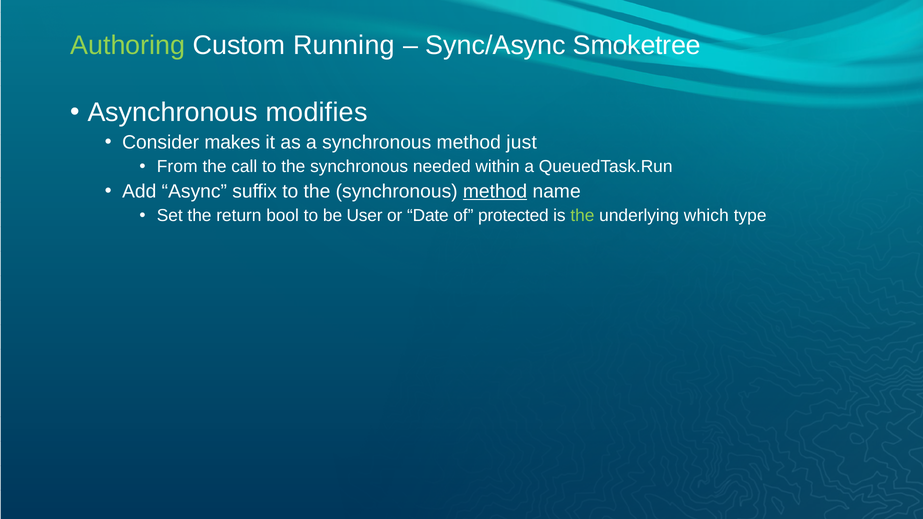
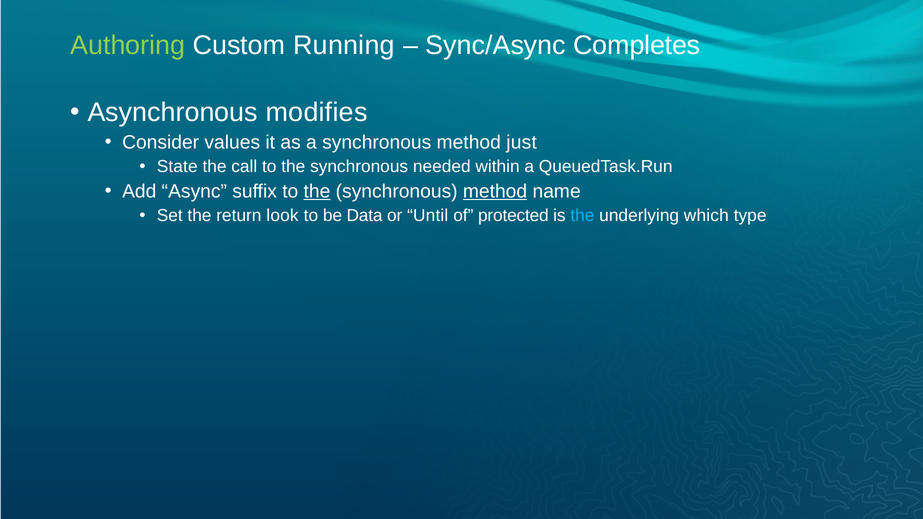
Smoketree: Smoketree -> Completes
makes: makes -> values
From: From -> State
the at (317, 191) underline: none -> present
bool: bool -> look
User: User -> Data
Date: Date -> Until
the at (582, 216) colour: light green -> light blue
